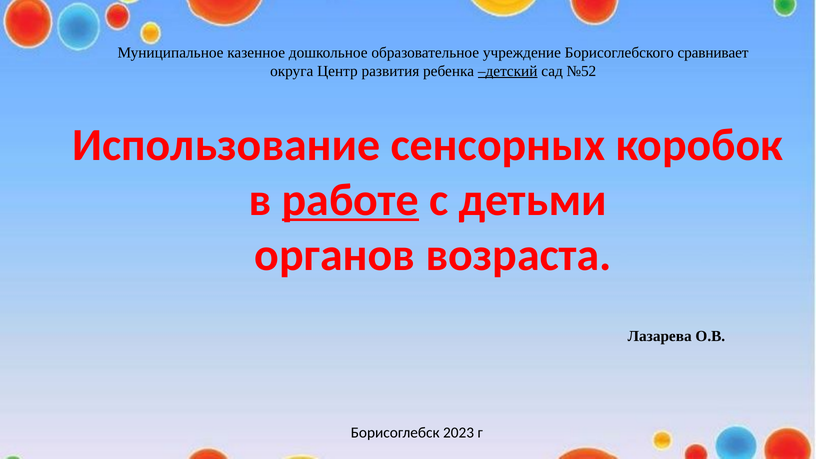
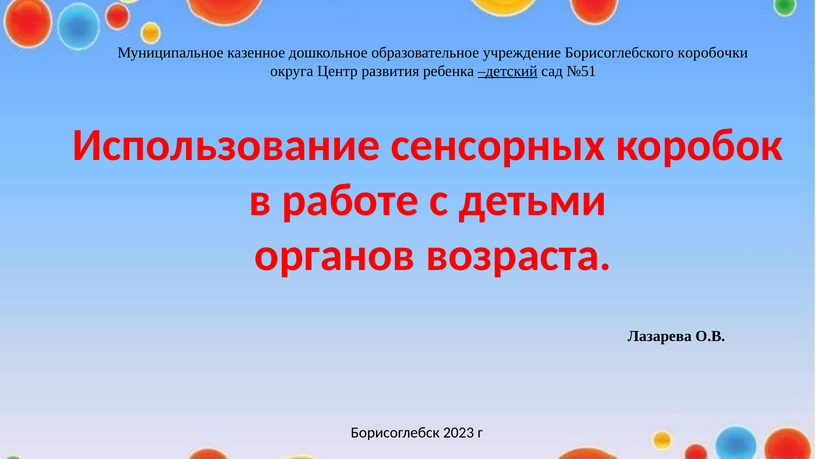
сравнивает: сравнивает -> коробочки
№52: №52 -> №51
работе underline: present -> none
